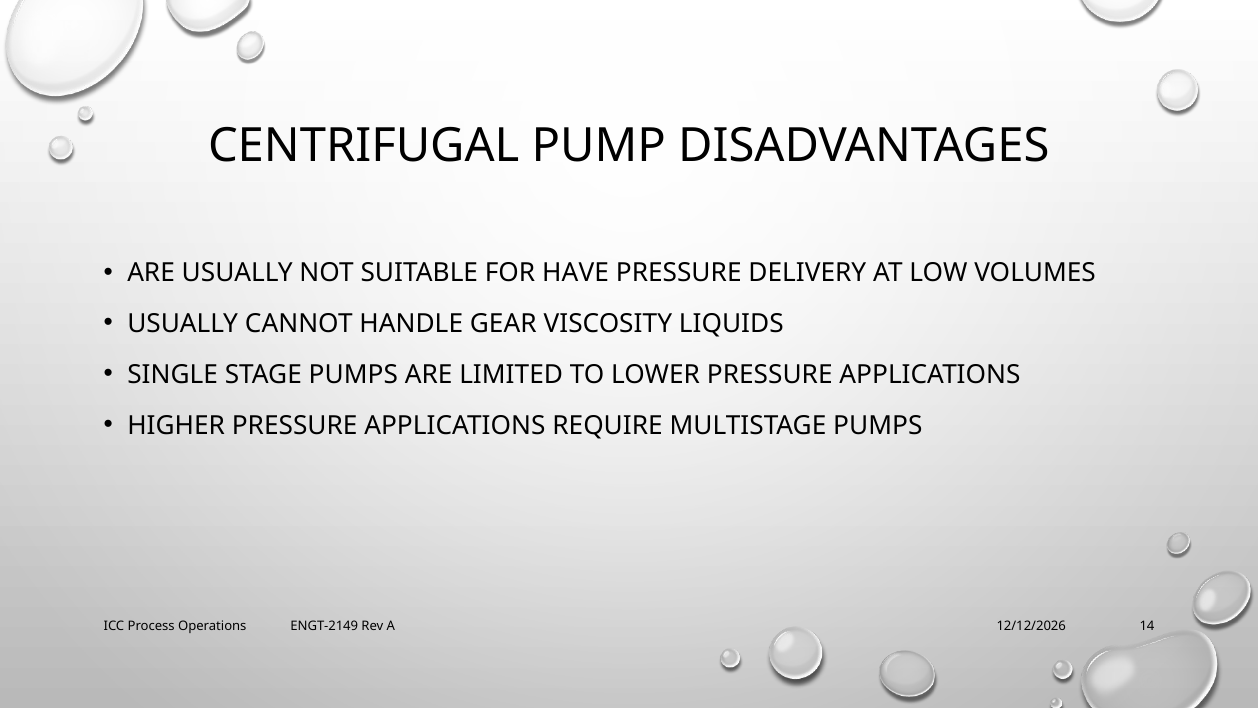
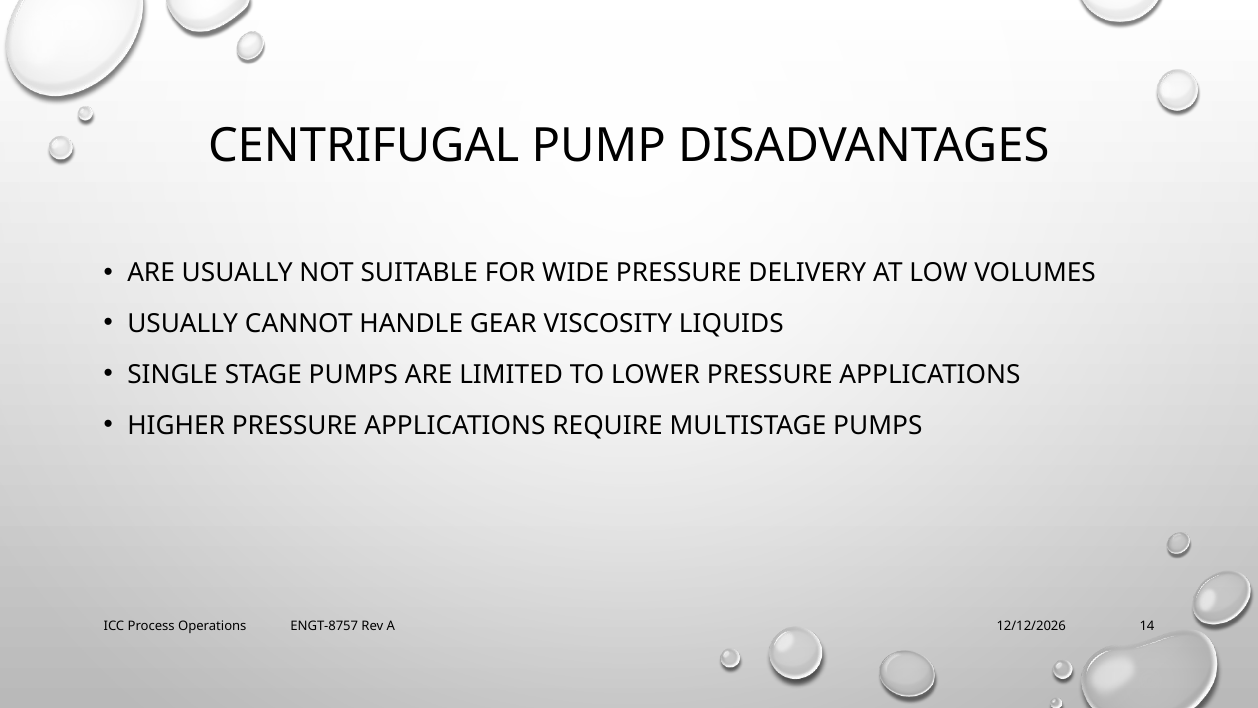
HAVE: HAVE -> WIDE
ENGT-2149: ENGT-2149 -> ENGT-8757
